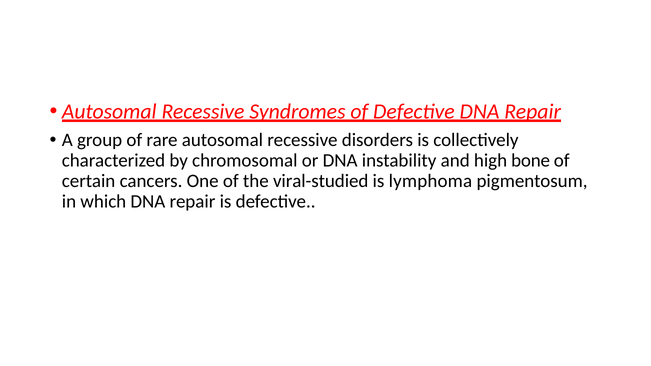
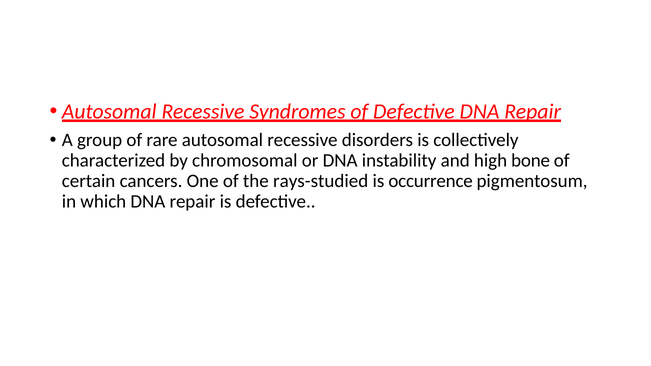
viral-studied: viral-studied -> rays-studied
lymphoma: lymphoma -> occurrence
